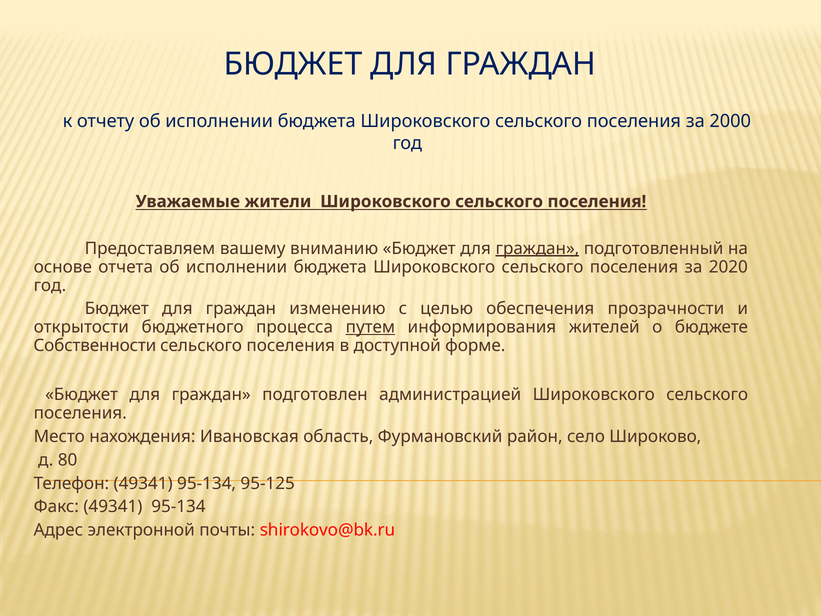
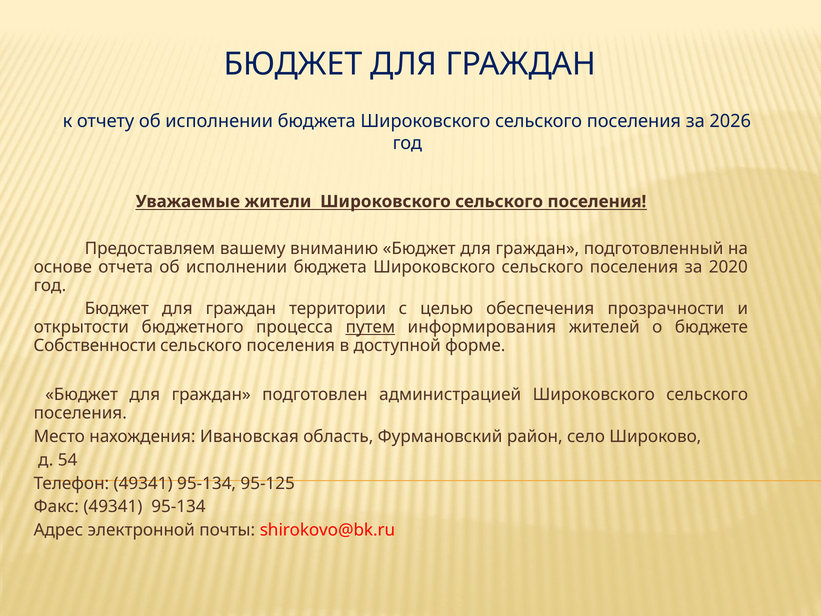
2000: 2000 -> 2026
граждан at (537, 248) underline: present -> none
изменению: изменению -> территории
80: 80 -> 54
